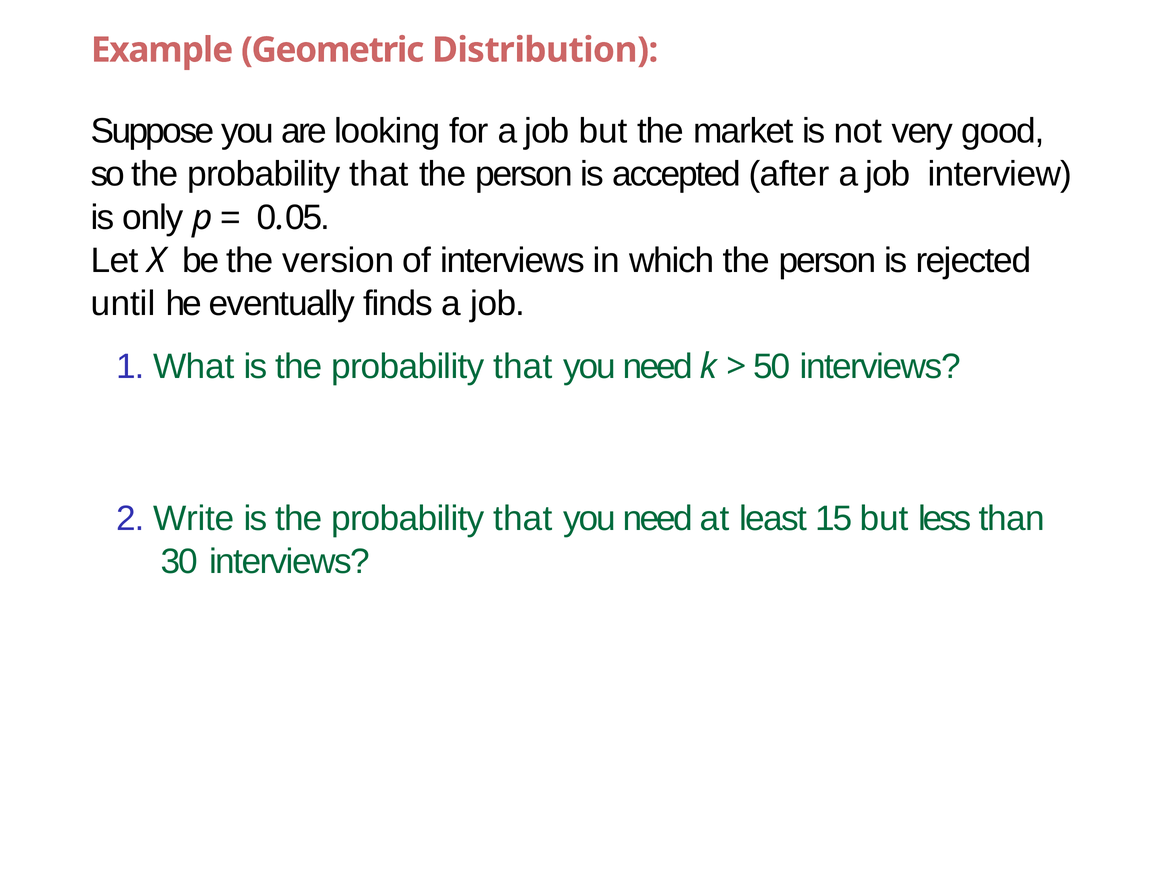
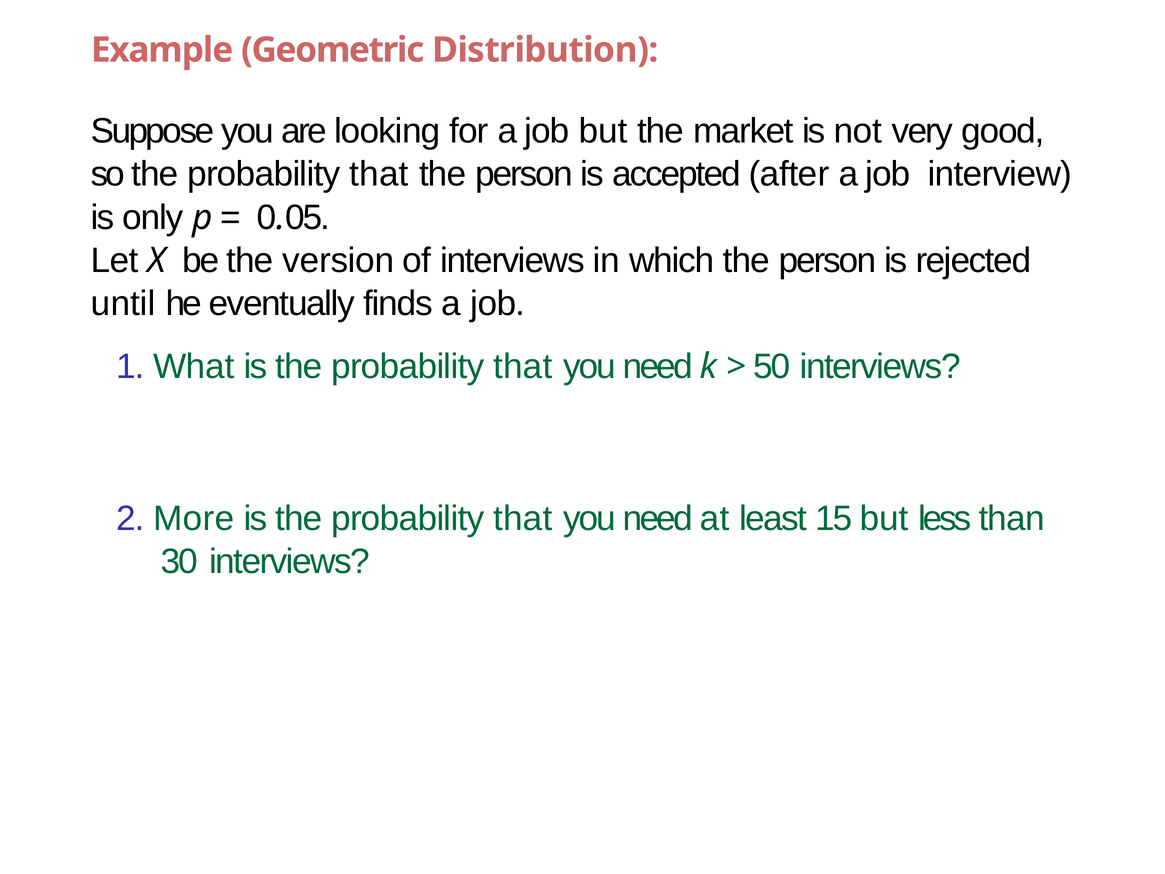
Write: Write -> More
